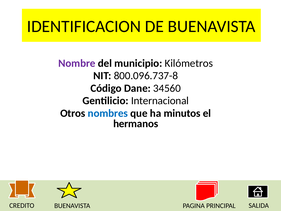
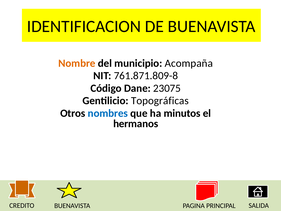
Nombre colour: purple -> orange
Kilómetros: Kilómetros -> Acompaña
800.096.737-8: 800.096.737-8 -> 761.871.809-8
34560: 34560 -> 23075
Internacional: Internacional -> Topográficas
